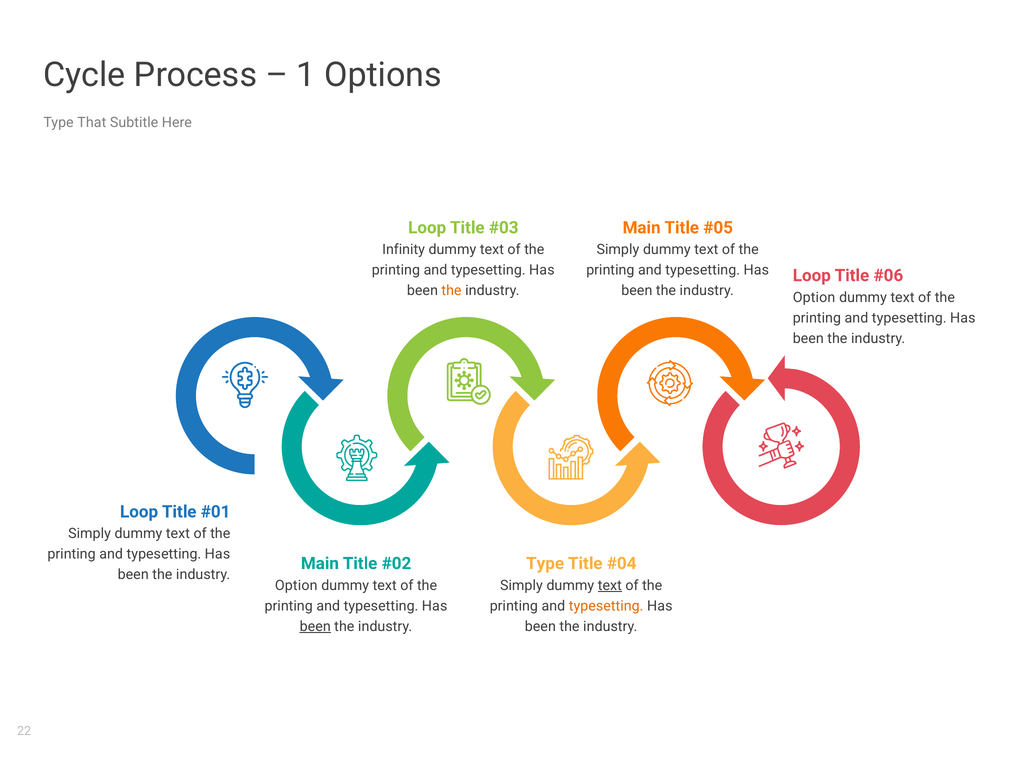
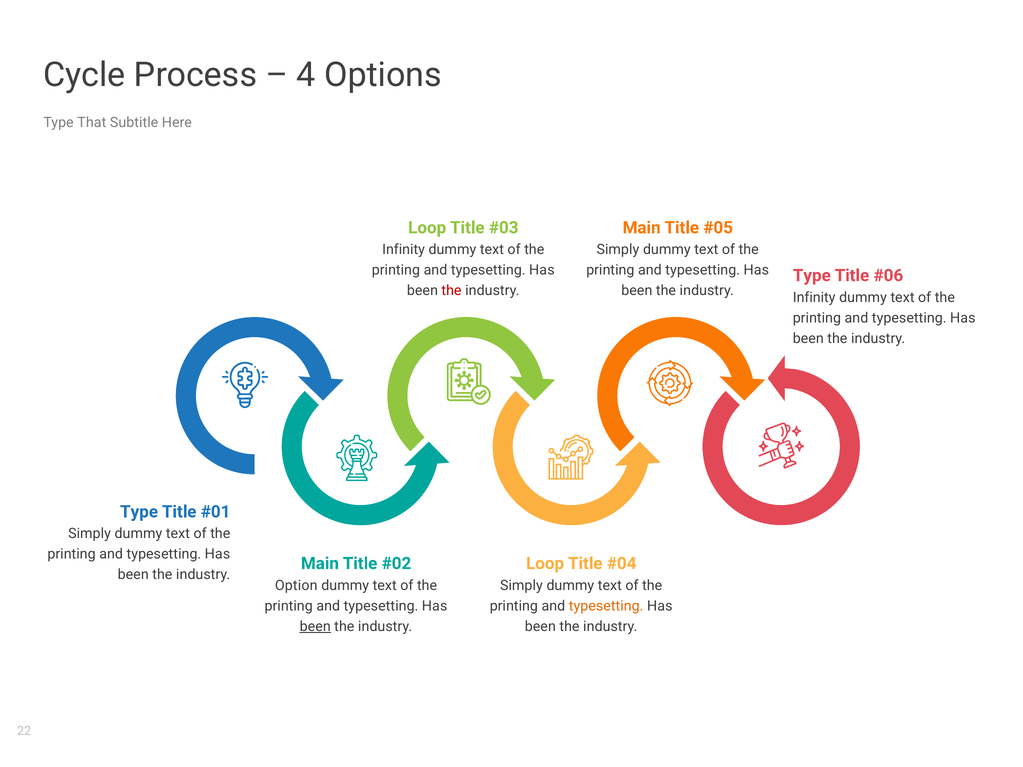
1: 1 -> 4
Loop at (812, 276): Loop -> Type
the at (452, 291) colour: orange -> red
Option at (814, 298): Option -> Infinity
Loop at (139, 512): Loop -> Type
Type at (545, 564): Type -> Loop
text at (610, 586) underline: present -> none
